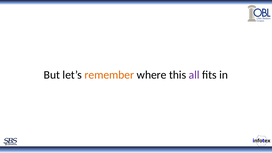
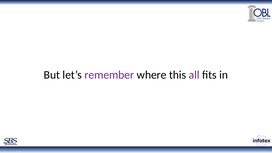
remember colour: orange -> purple
